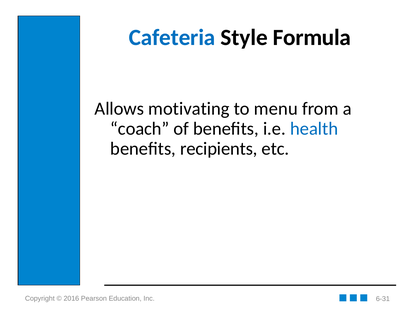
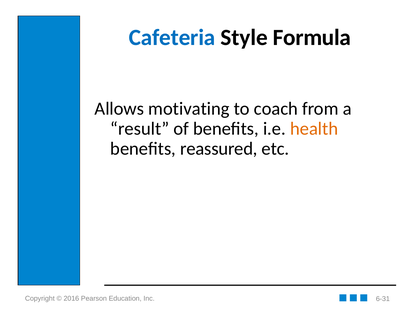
menu: menu -> coach
coach: coach -> result
health colour: blue -> orange
recipients: recipients -> reassured
